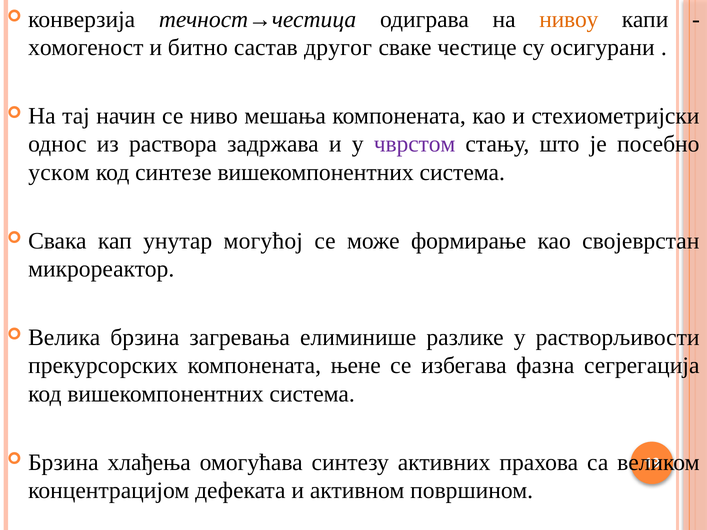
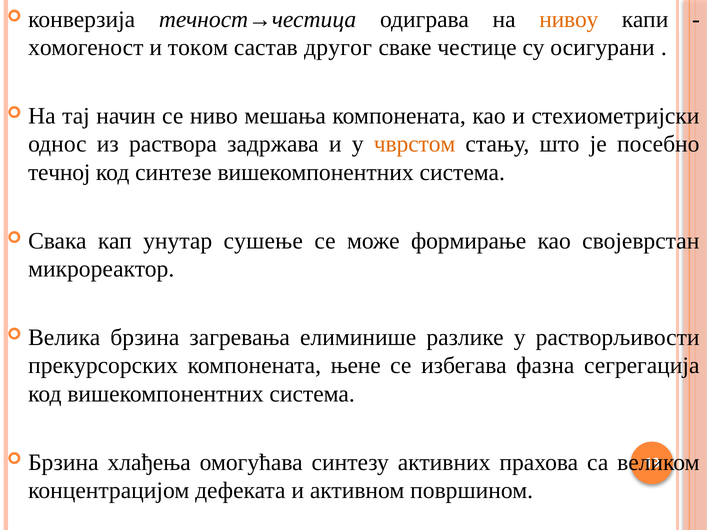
битно: битно -> током
чврстом colour: purple -> orange
уском: уском -> течној
могућој: могућој -> сушење
